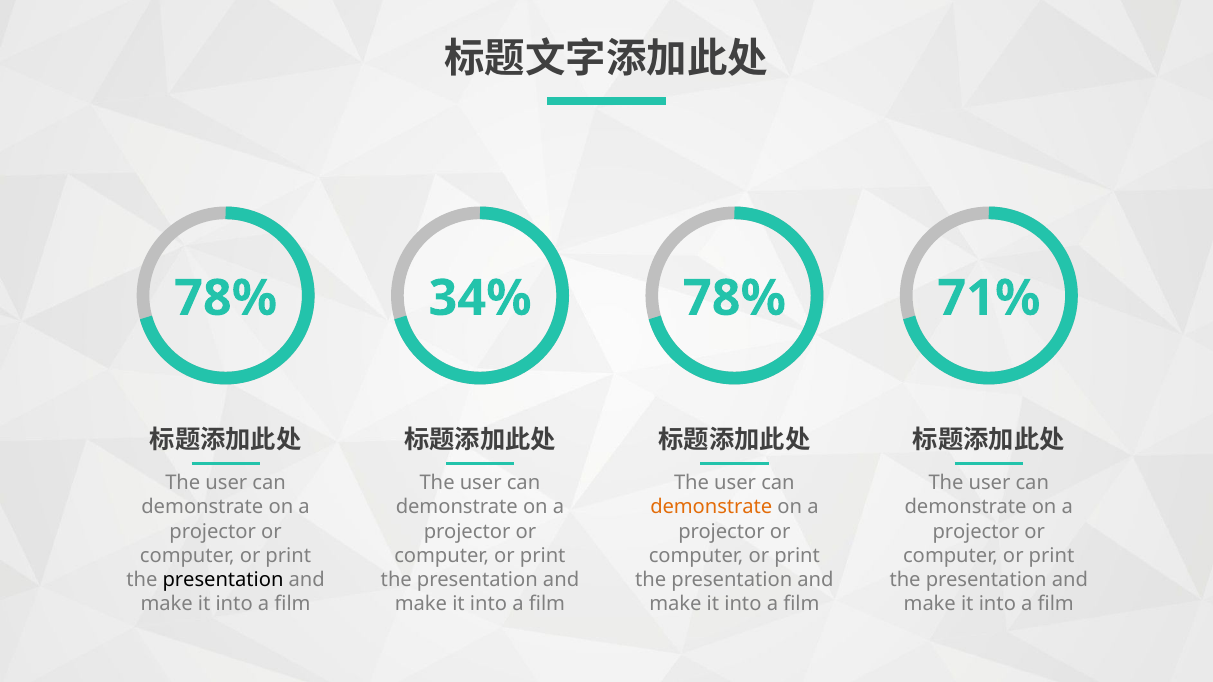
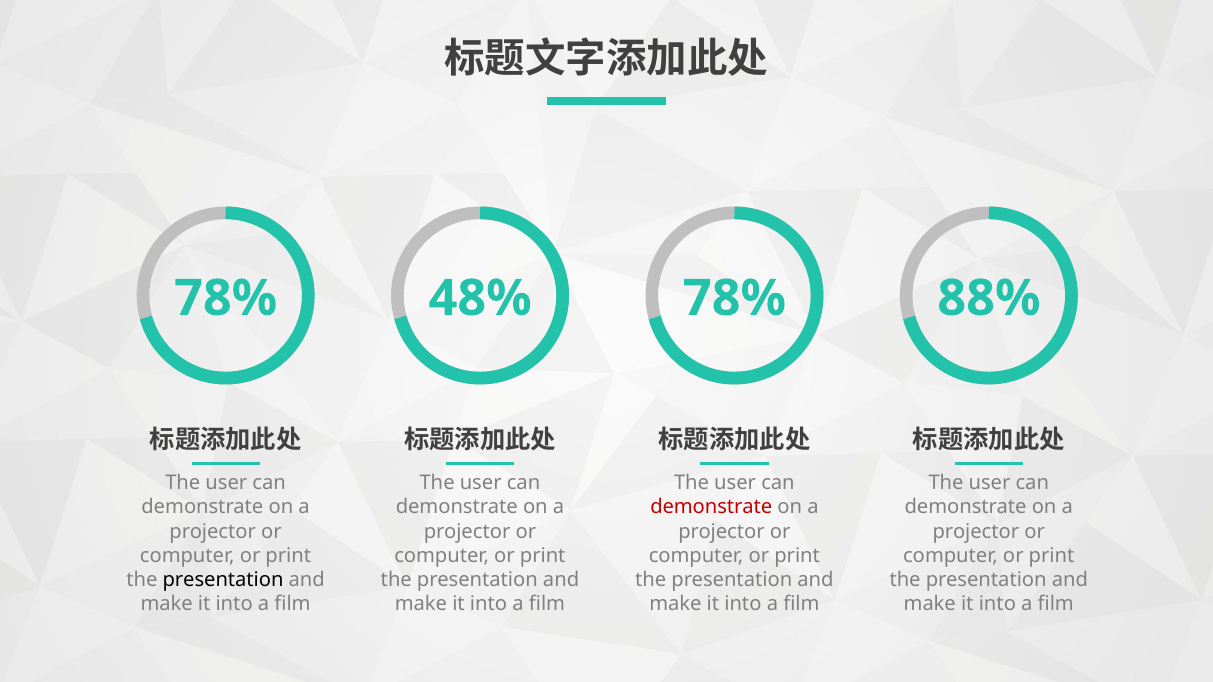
34%: 34% -> 48%
71%: 71% -> 88%
demonstrate at (711, 507) colour: orange -> red
